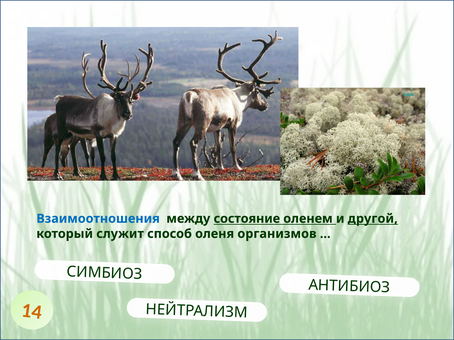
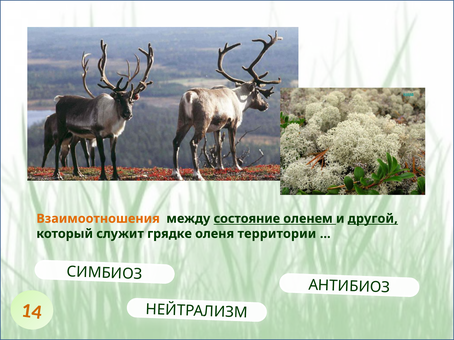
Взаимоотношения colour: blue -> orange
способ: способ -> грядке
организмов: организмов -> территории
